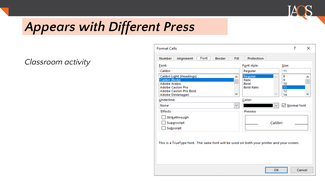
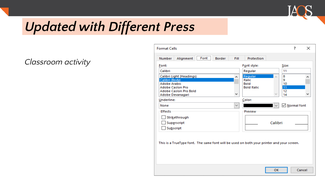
Appears: Appears -> Updated
